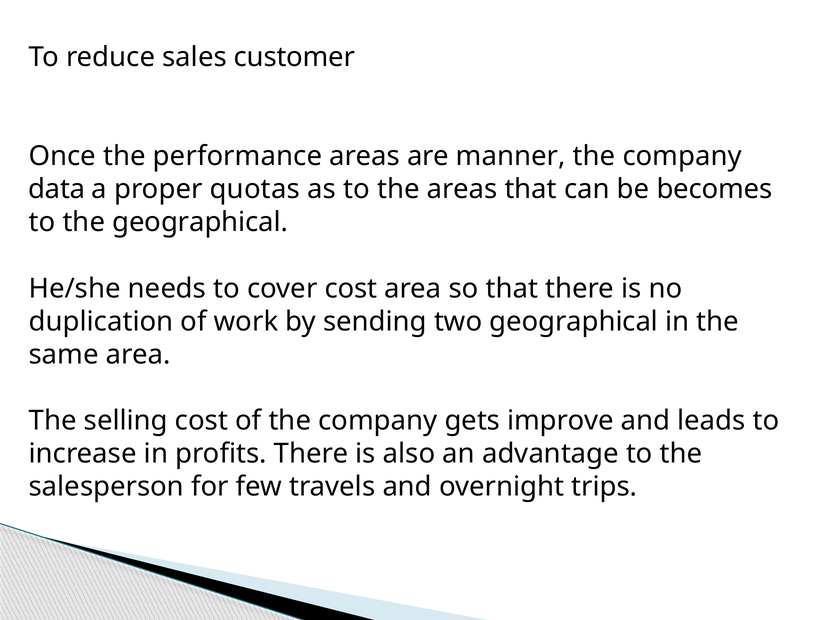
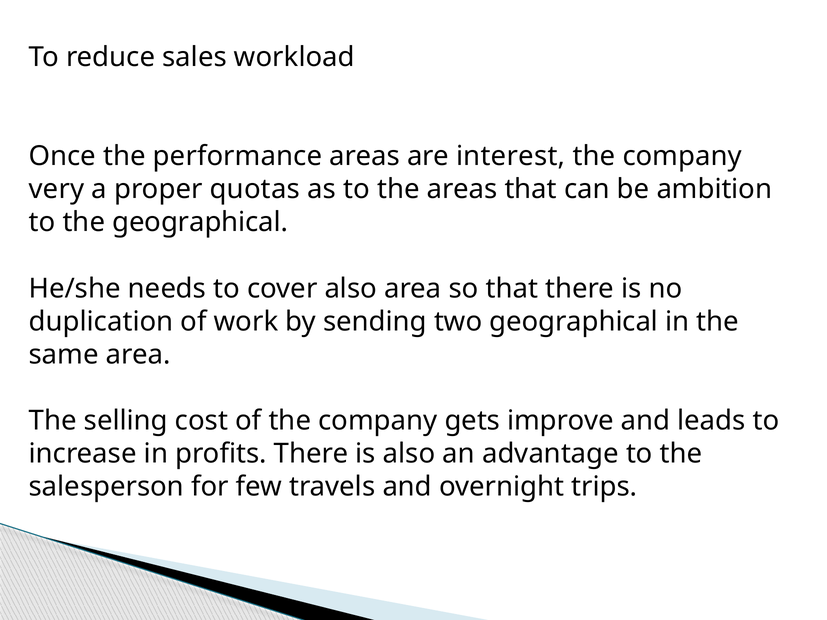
customer: customer -> workload
manner: manner -> interest
data: data -> very
becomes: becomes -> ambition
cover cost: cost -> also
